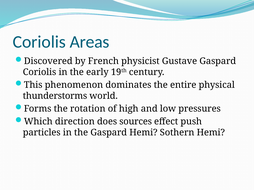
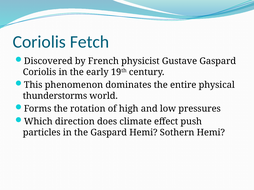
Areas: Areas -> Fetch
sources: sources -> climate
